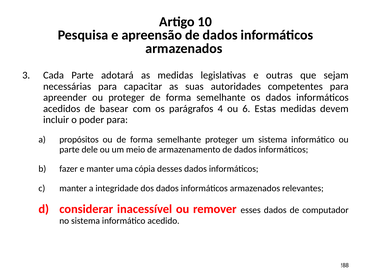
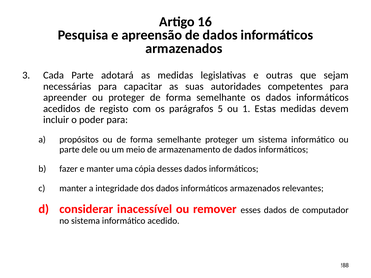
10: 10 -> 16
basear: basear -> registo
4: 4 -> 5
6: 6 -> 1
